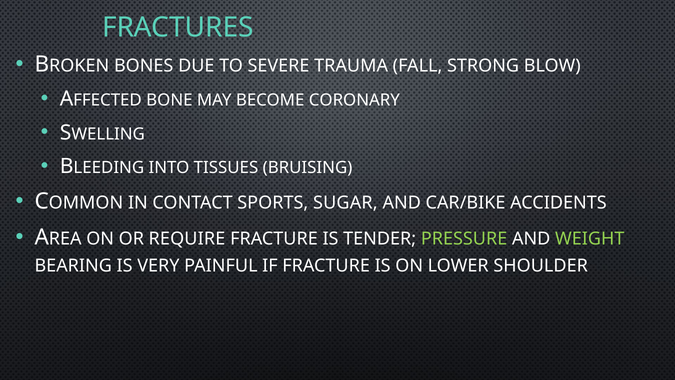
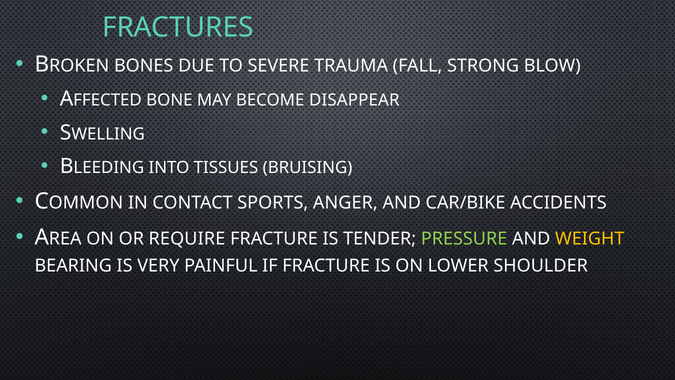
CORONARY: CORONARY -> DISAPPEAR
SUGAR: SUGAR -> ANGER
WEIGHT colour: light green -> yellow
